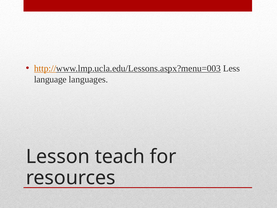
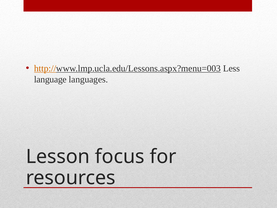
teach: teach -> focus
